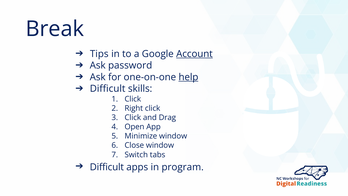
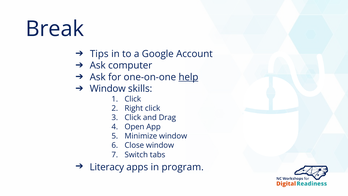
Account underline: present -> none
password: password -> computer
Difficult at (108, 89): Difficult -> Window
Difficult at (107, 167): Difficult -> Literacy
